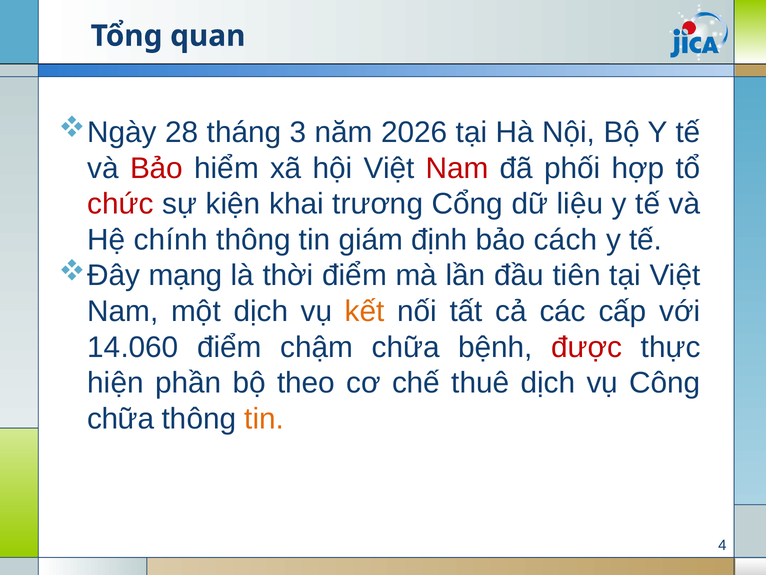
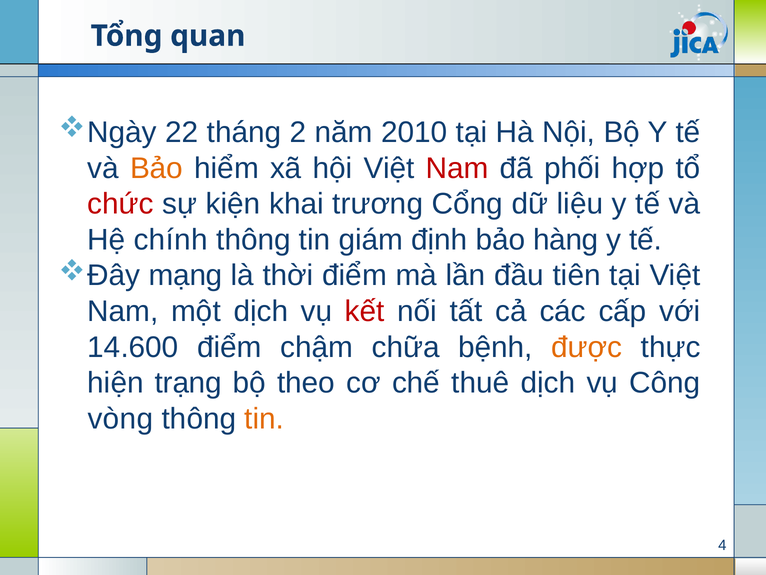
28: 28 -> 22
3: 3 -> 2
2026: 2026 -> 2010
Bảo at (157, 168) colour: red -> orange
cách: cách -> hàng
kết colour: orange -> red
14.060: 14.060 -> 14.600
được colour: red -> orange
phần: phần -> trạng
chữa at (121, 418): chữa -> vòng
